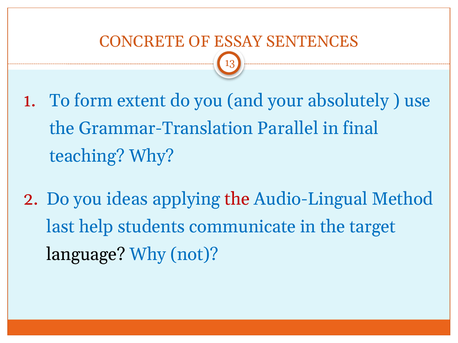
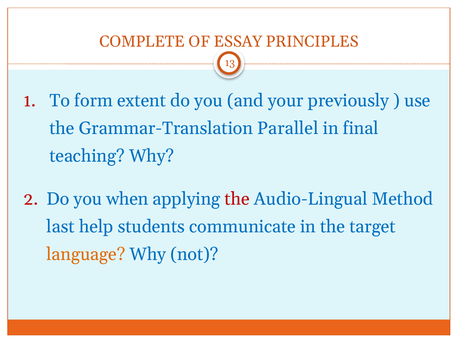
CONCRETE: CONCRETE -> COMPLETE
SENTENCES: SENTENCES -> PRINCIPLES
absolutely: absolutely -> previously
ideas: ideas -> when
language colour: black -> orange
